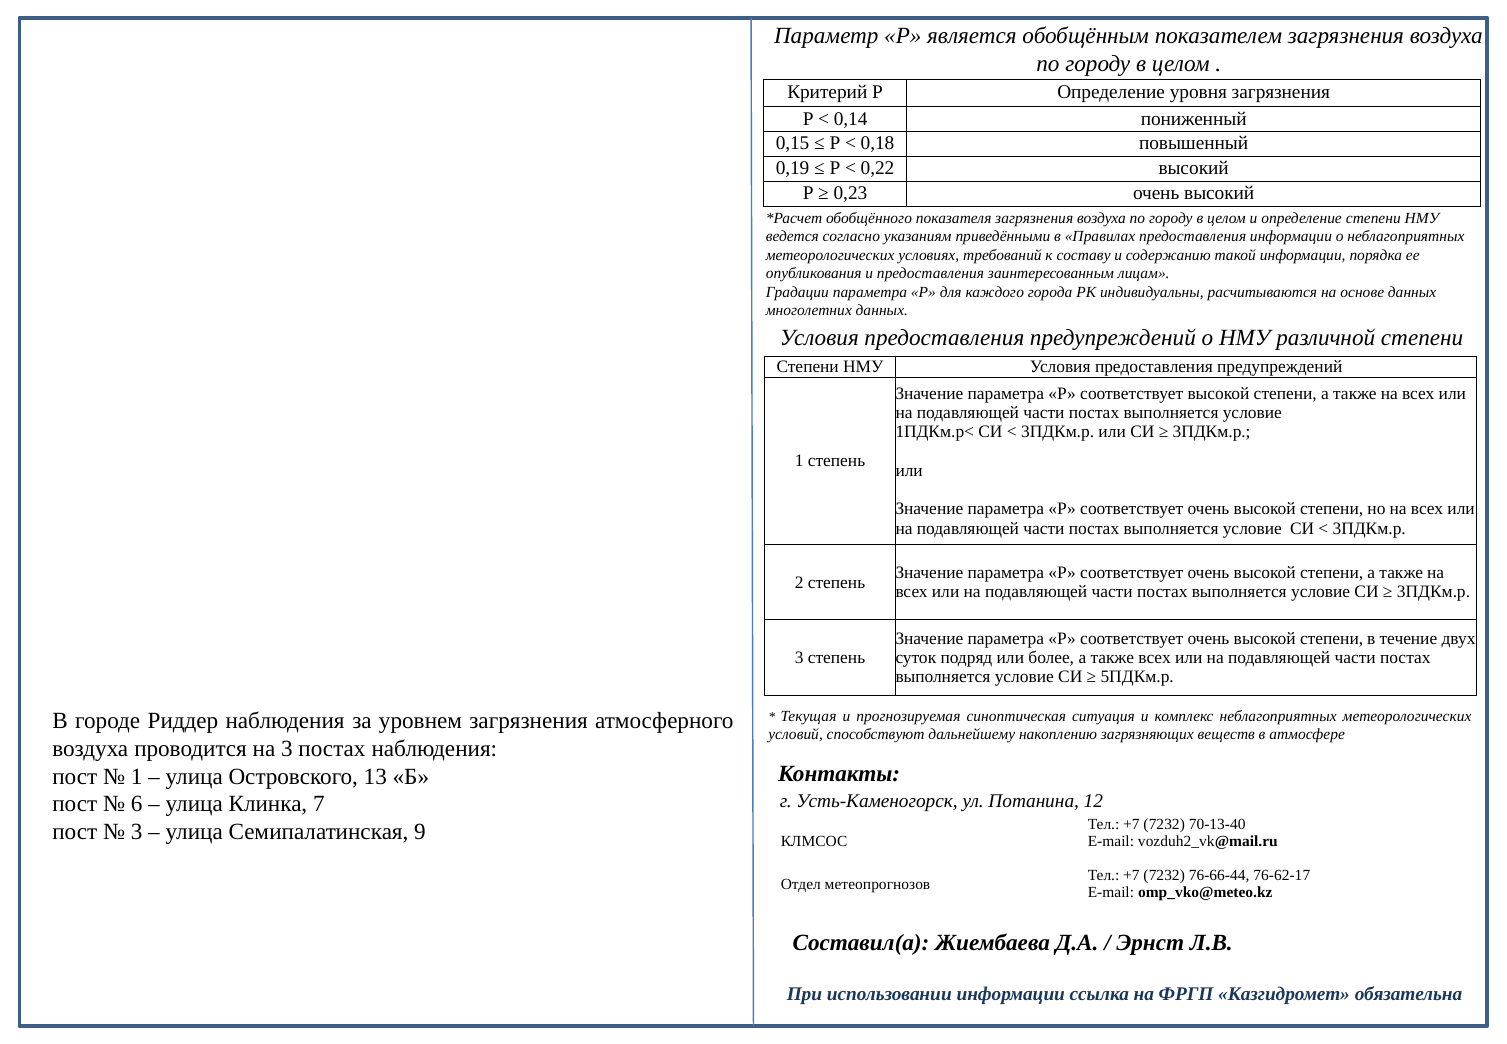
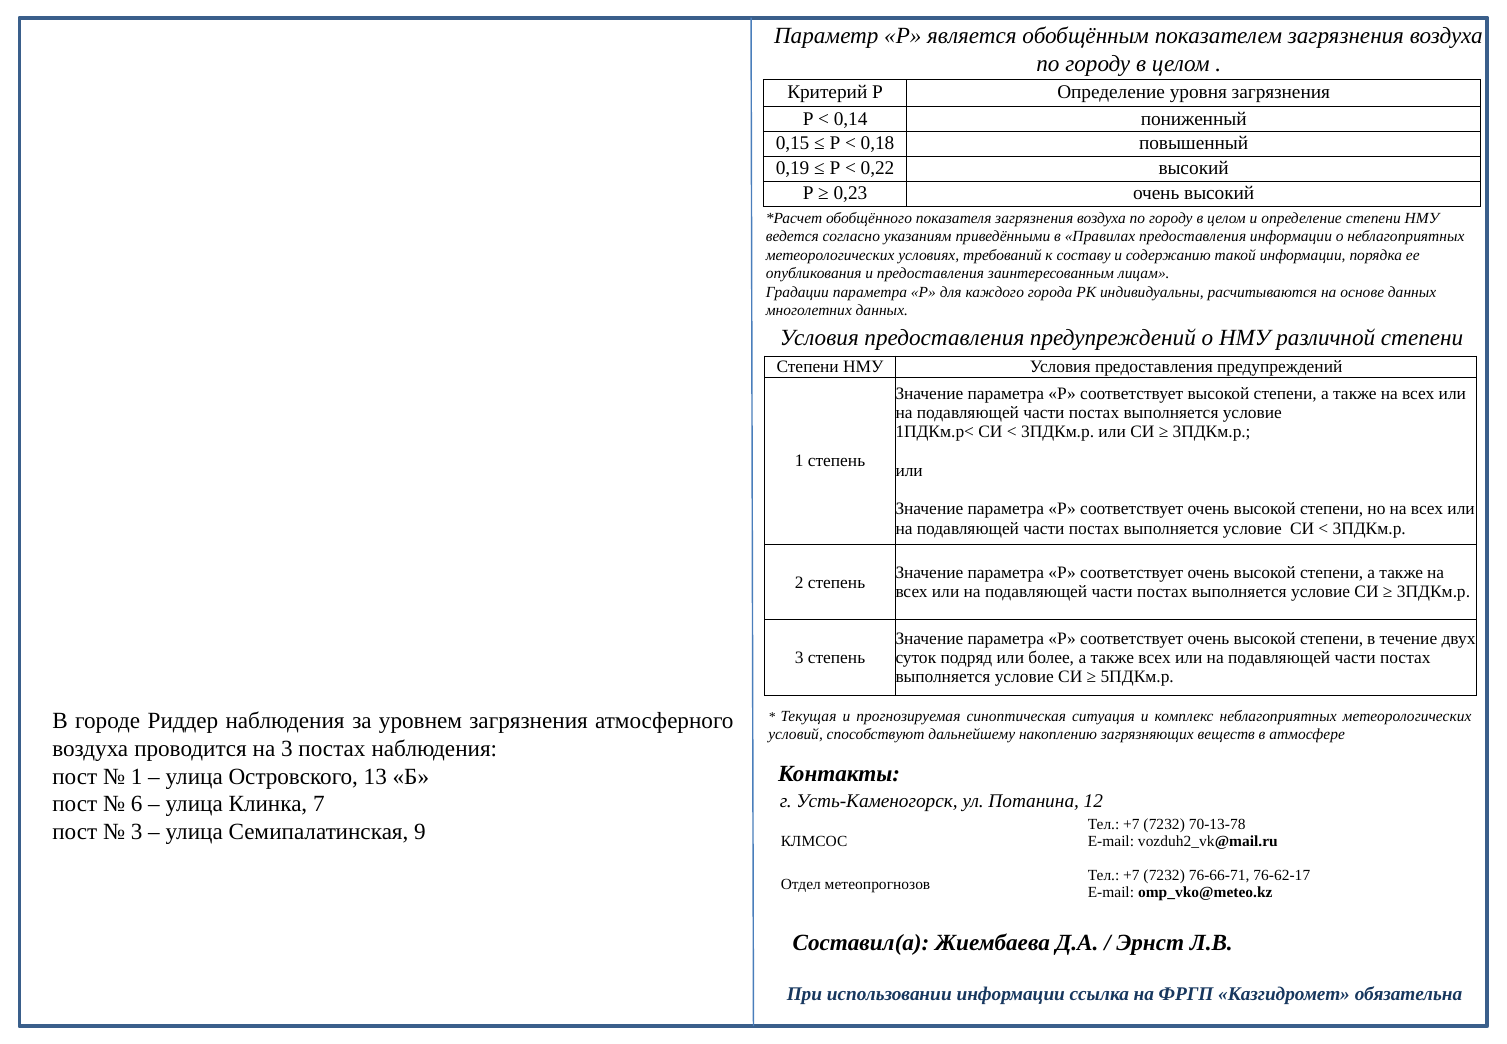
70-13-40: 70-13-40 -> 70-13-78
76-66-44: 76-66-44 -> 76-66-71
